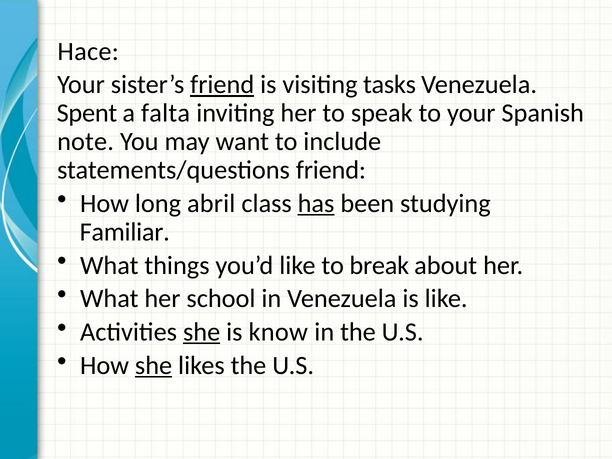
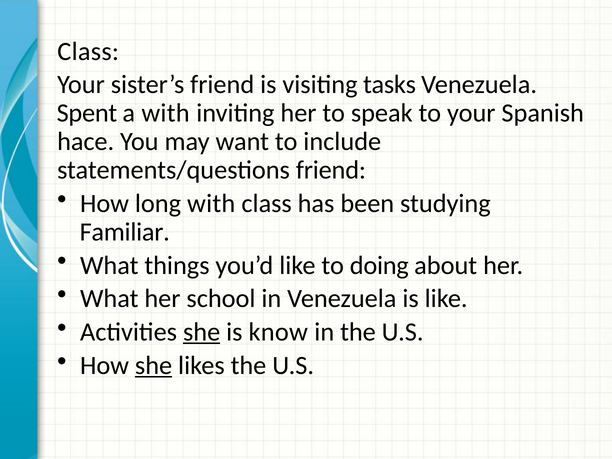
Hace at (88, 51): Hace -> Class
friend at (222, 85) underline: present -> none
a falta: falta -> with
note: note -> hace
long abril: abril -> with
has underline: present -> none
break: break -> doing
